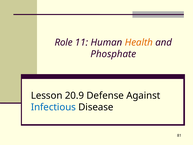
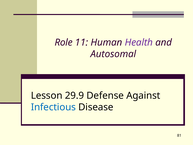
Health colour: orange -> purple
Phosphate: Phosphate -> Autosomal
20.9: 20.9 -> 29.9
